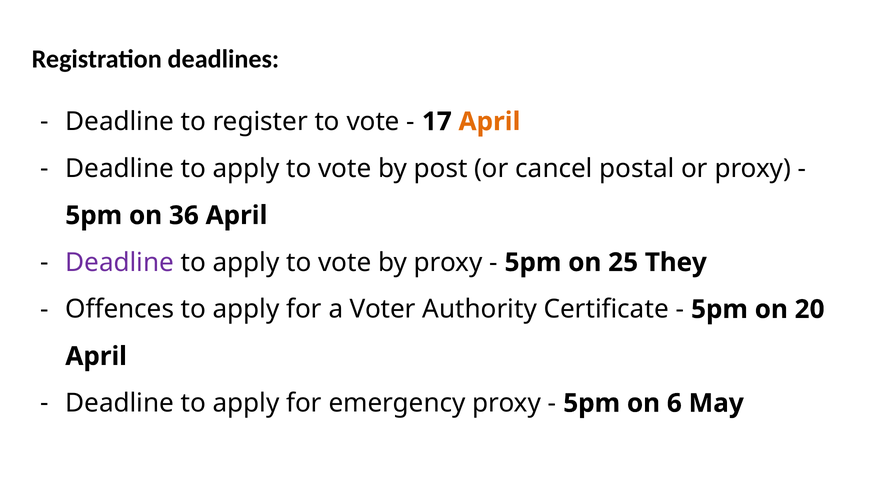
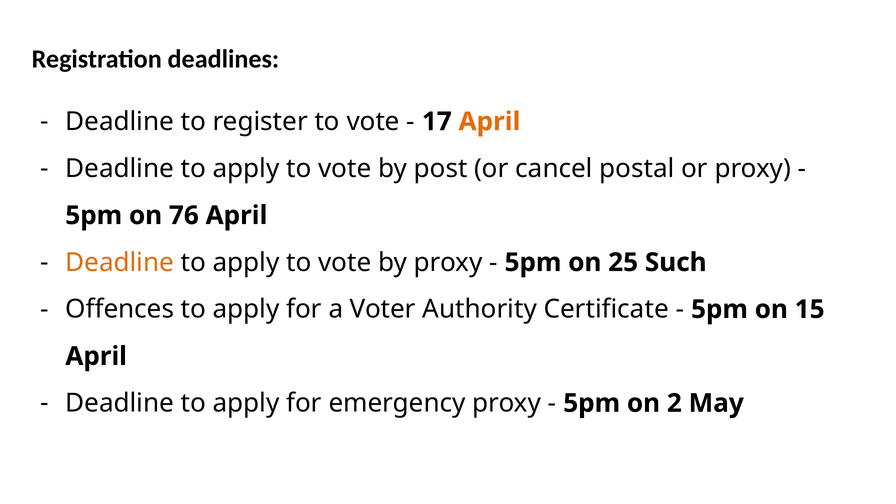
36: 36 -> 76
Deadline at (120, 262) colour: purple -> orange
They: They -> Such
20: 20 -> 15
6: 6 -> 2
